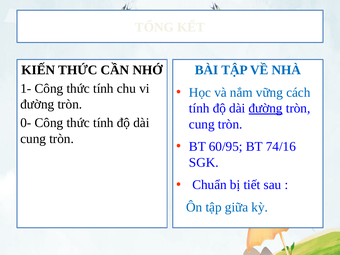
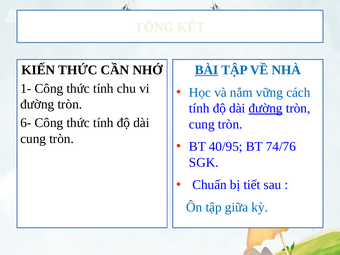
BÀI underline: none -> present
0-: 0- -> 6-
60/95: 60/95 -> 40/95
74/16: 74/16 -> 74/76
